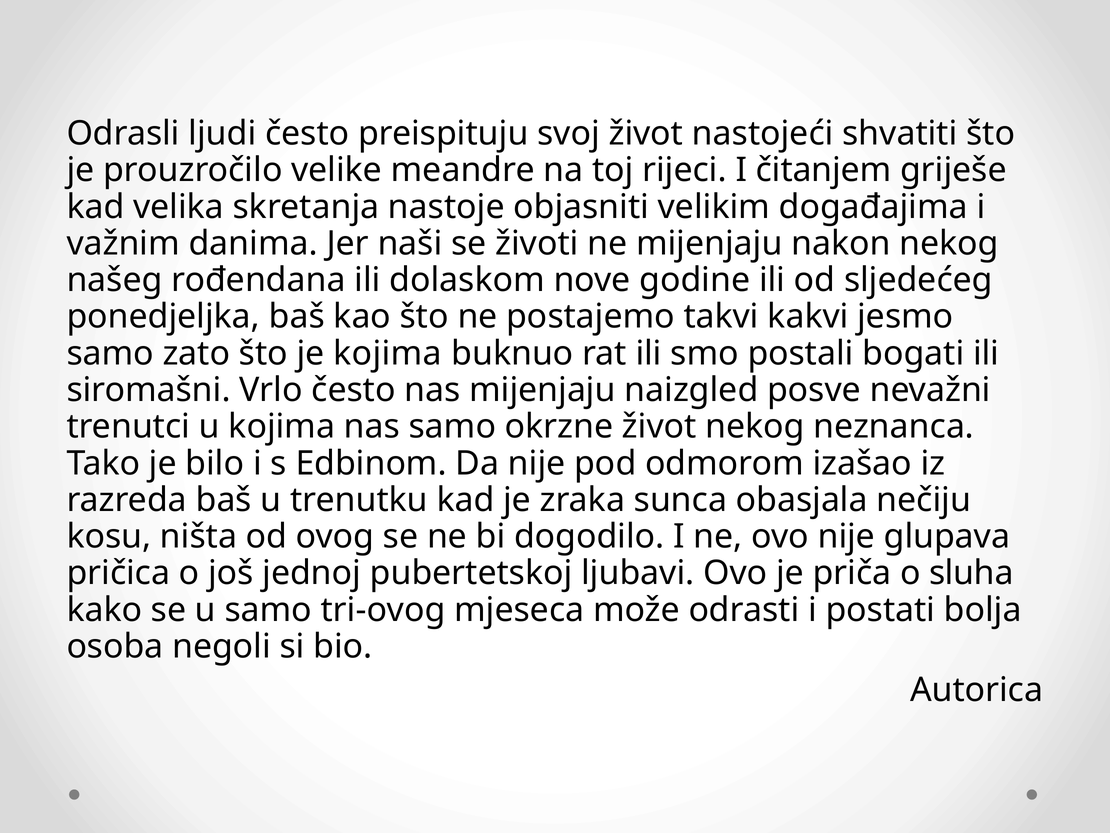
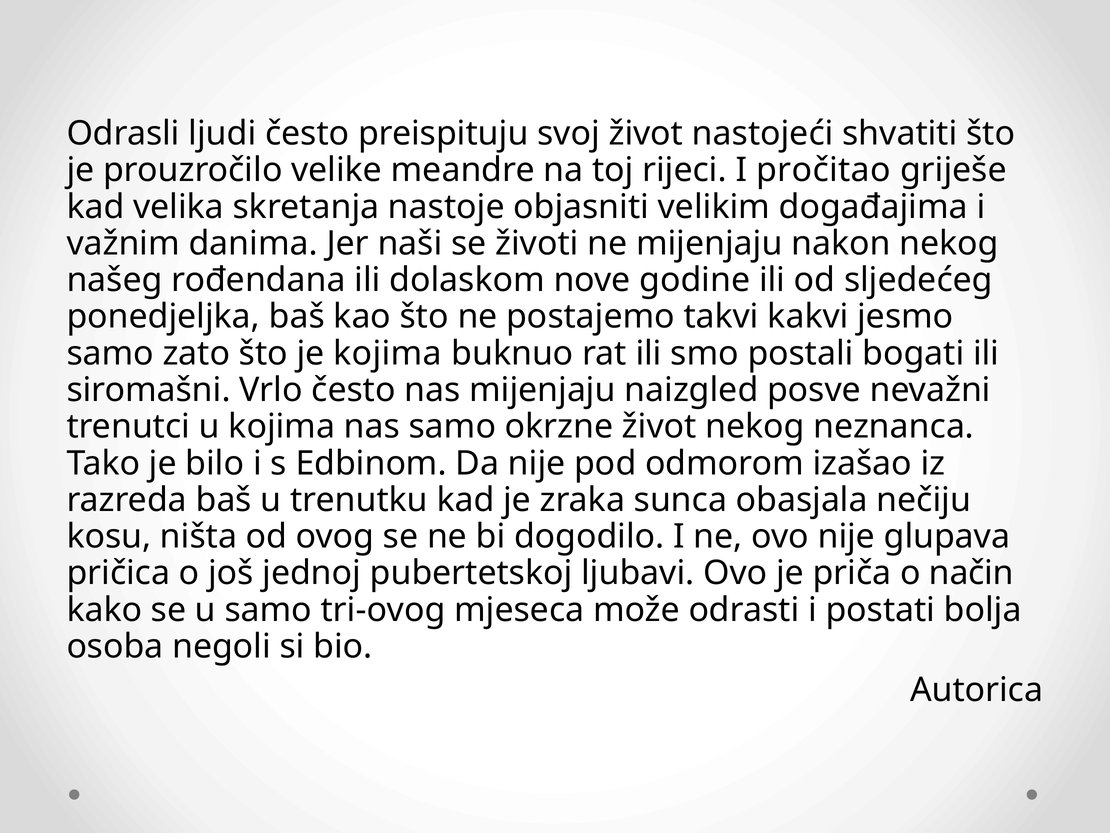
čitanjem: čitanjem -> pročitao
sluha: sluha -> način
